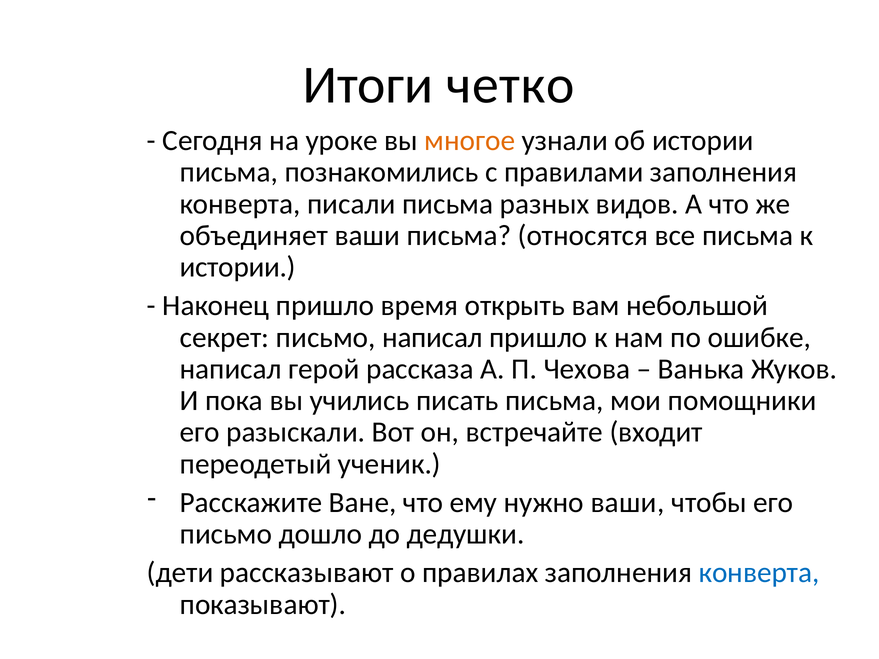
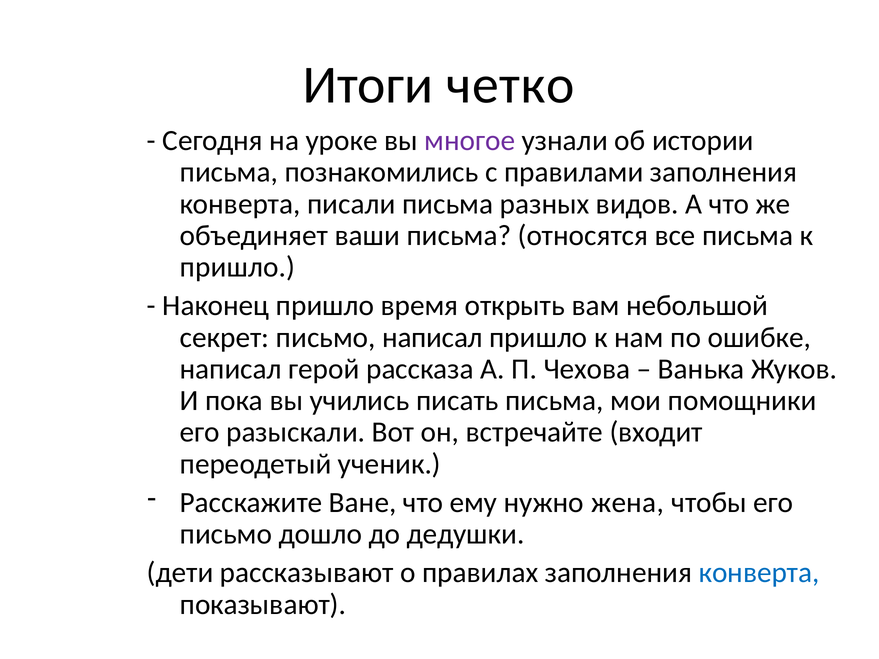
многое colour: orange -> purple
истории at (238, 267): истории -> пришло
нужно ваши: ваши -> жена
